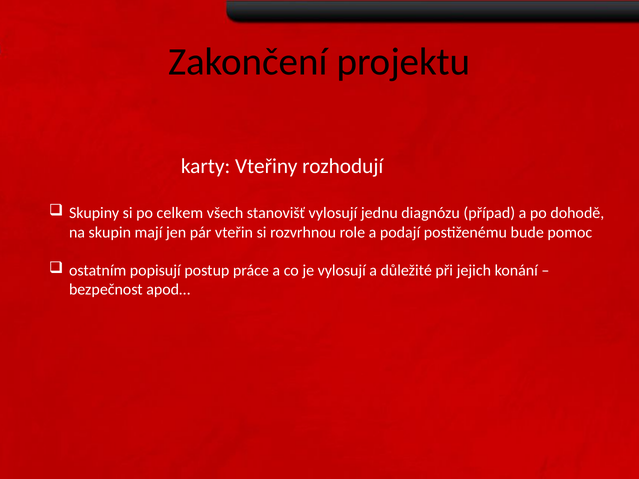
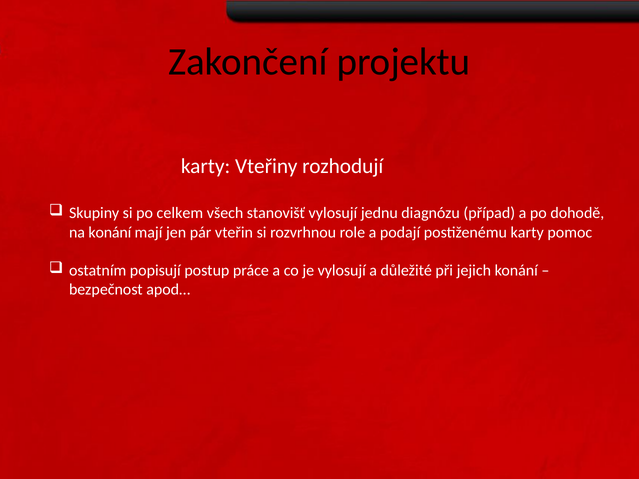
na skupin: skupin -> konání
postiženému bude: bude -> karty
